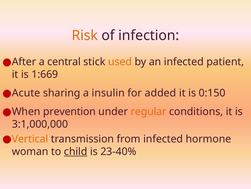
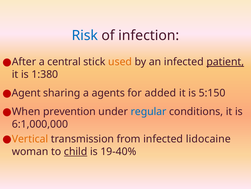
Risk colour: orange -> blue
patient underline: none -> present
1:669: 1:669 -> 1:380
Acute: Acute -> Agent
insulin: insulin -> agents
0:150: 0:150 -> 5:150
regular colour: orange -> blue
3:1,000,000: 3:1,000,000 -> 6:1,000,000
hormone: hormone -> lidocaine
23-40%: 23-40% -> 19-40%
